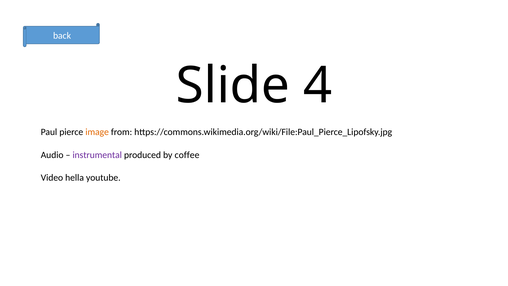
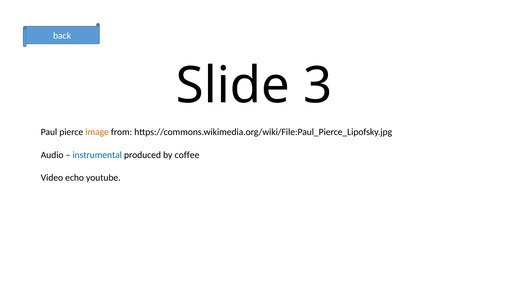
4: 4 -> 3
instrumental colour: purple -> blue
hella: hella -> echo
